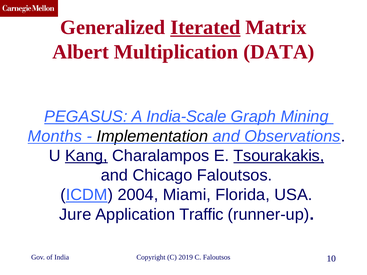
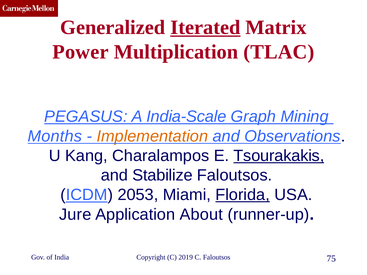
Albert: Albert -> Power
DATA: DATA -> TLAC
Implementation colour: black -> orange
Kang underline: present -> none
Chicago: Chicago -> Stabilize
2004: 2004 -> 2053
Florida underline: none -> present
Traffic: Traffic -> About
10: 10 -> 75
